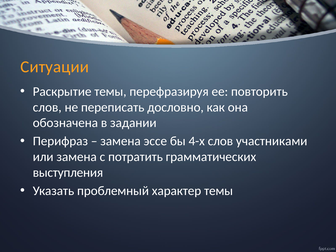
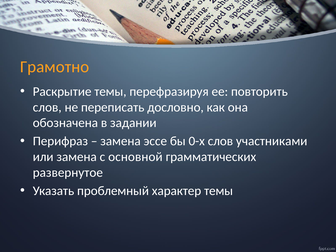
Ситуации: Ситуации -> Грамотно
4-х: 4-х -> 0-х
потратить: потратить -> основной
выступления: выступления -> развернутое
